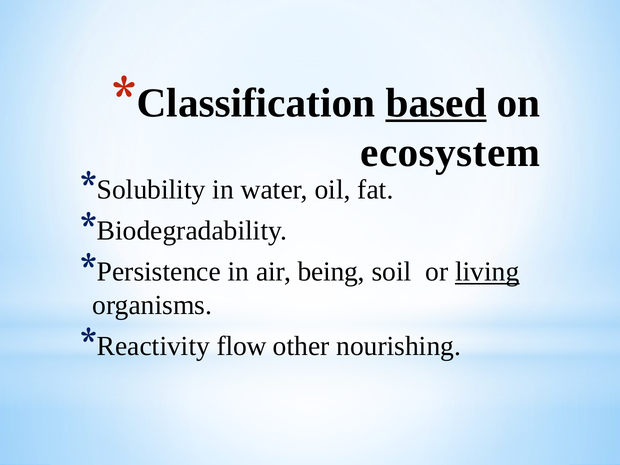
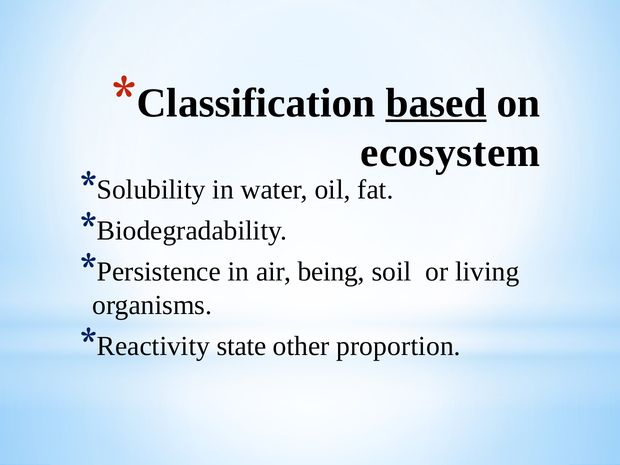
living underline: present -> none
flow: flow -> state
nourishing: nourishing -> proportion
